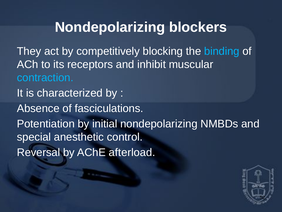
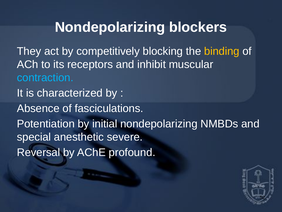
binding colour: light blue -> yellow
control: control -> severe
afterload: afterload -> profound
